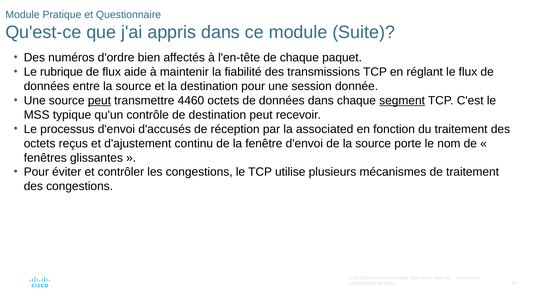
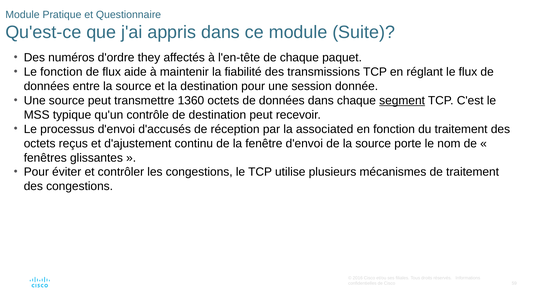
bien: bien -> they
Le rubrique: rubrique -> fonction
peut at (99, 101) underline: present -> none
4460: 4460 -> 1360
